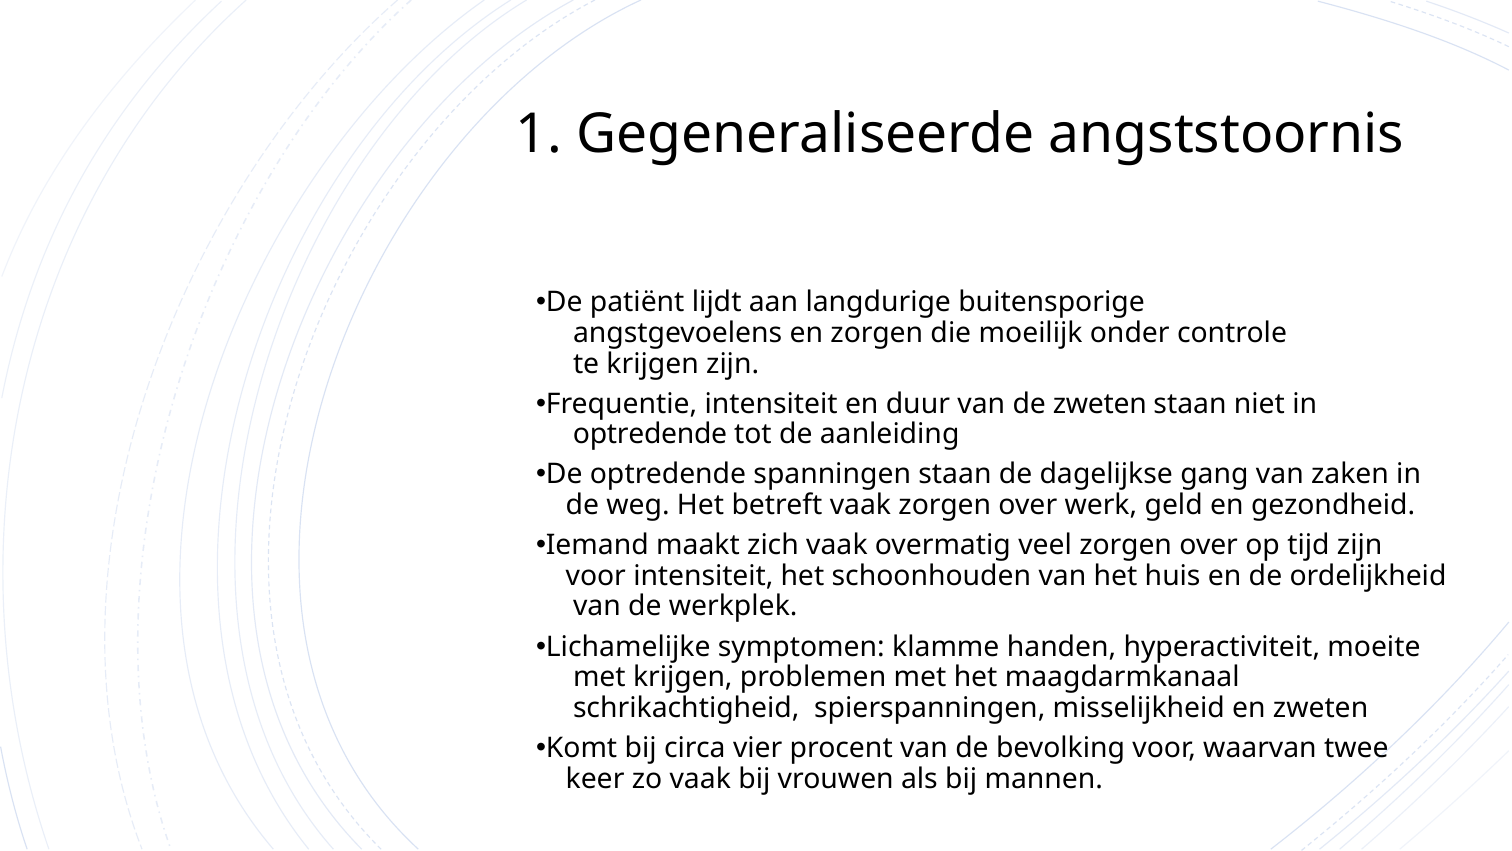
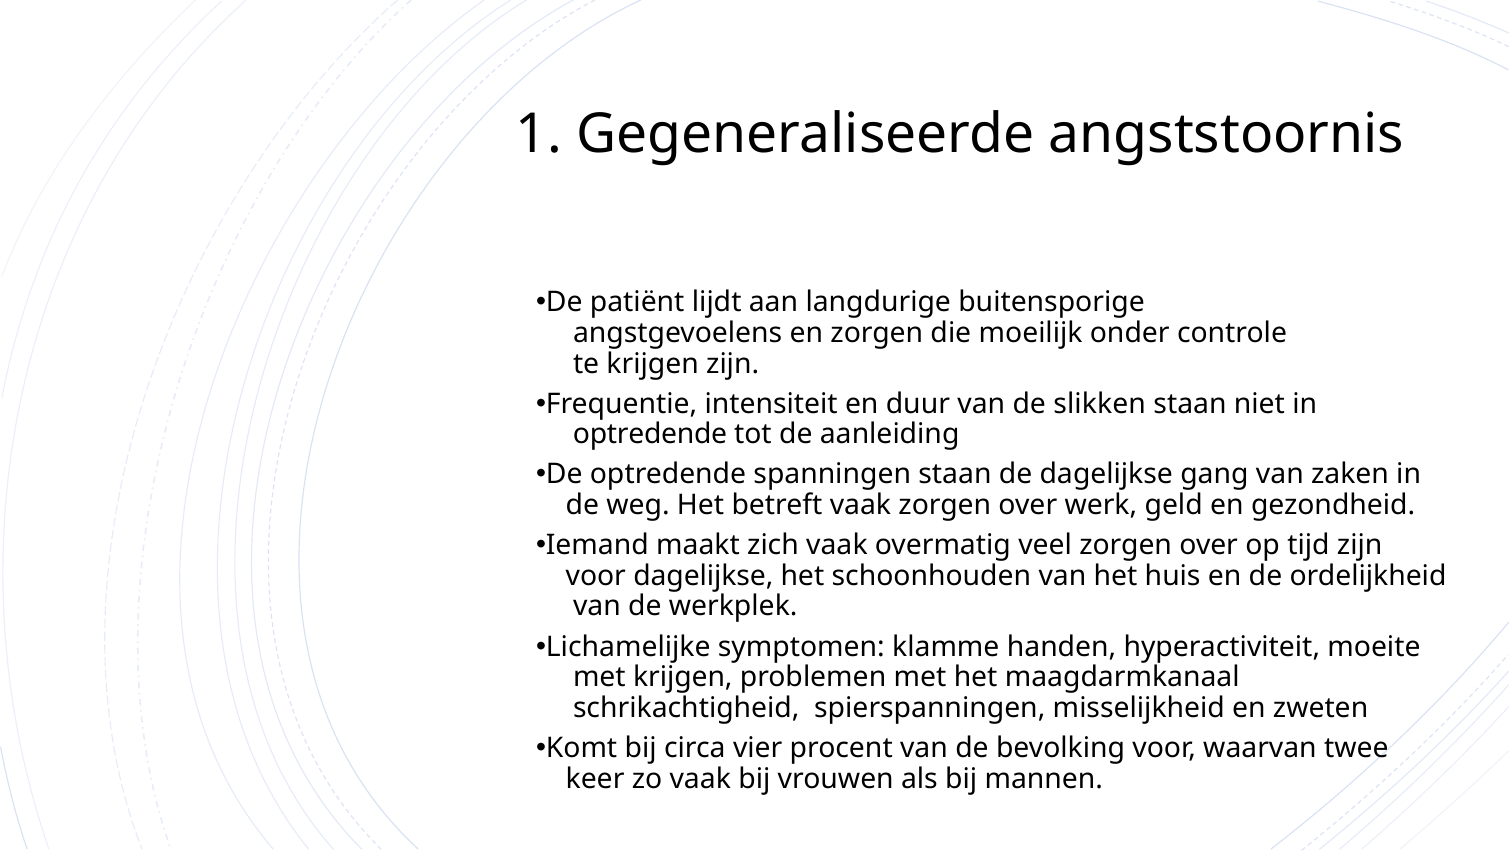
de zweten: zweten -> slikken
voor intensiteit: intensiteit -> dagelijkse
